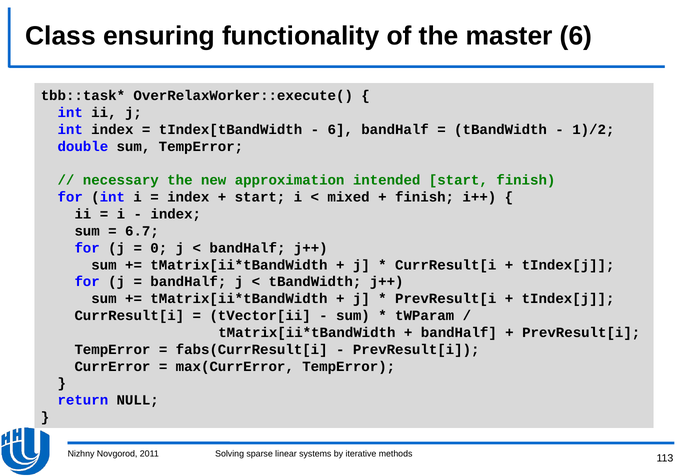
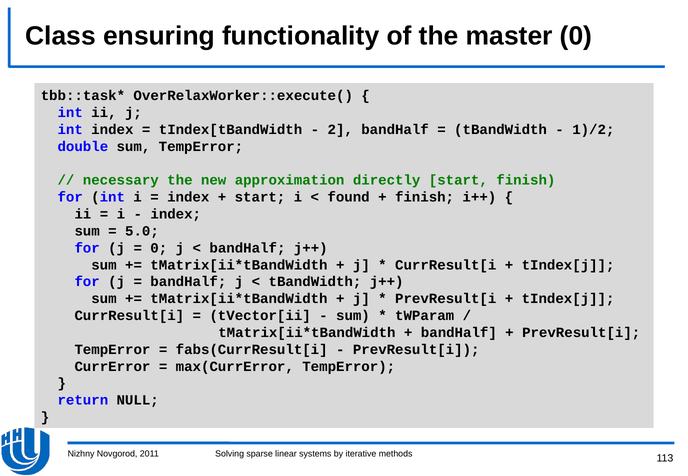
master 6: 6 -> 0
6 at (340, 130): 6 -> 2
intended: intended -> directly
mixed: mixed -> found
6.7: 6.7 -> 5.0
